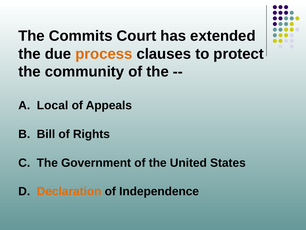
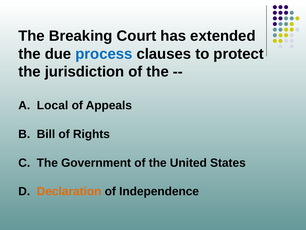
Commits: Commits -> Breaking
process colour: orange -> blue
community: community -> jurisdiction
